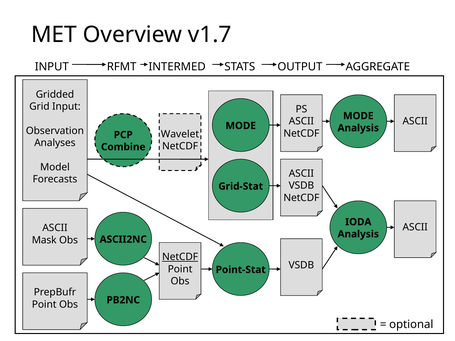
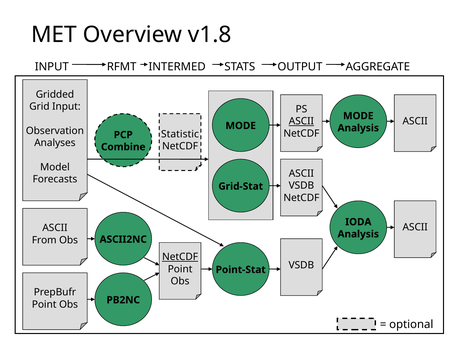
v1.7: v1.7 -> v1.8
ASCII at (301, 121) underline: none -> present
Wavelet: Wavelet -> Statistic
Mask: Mask -> From
